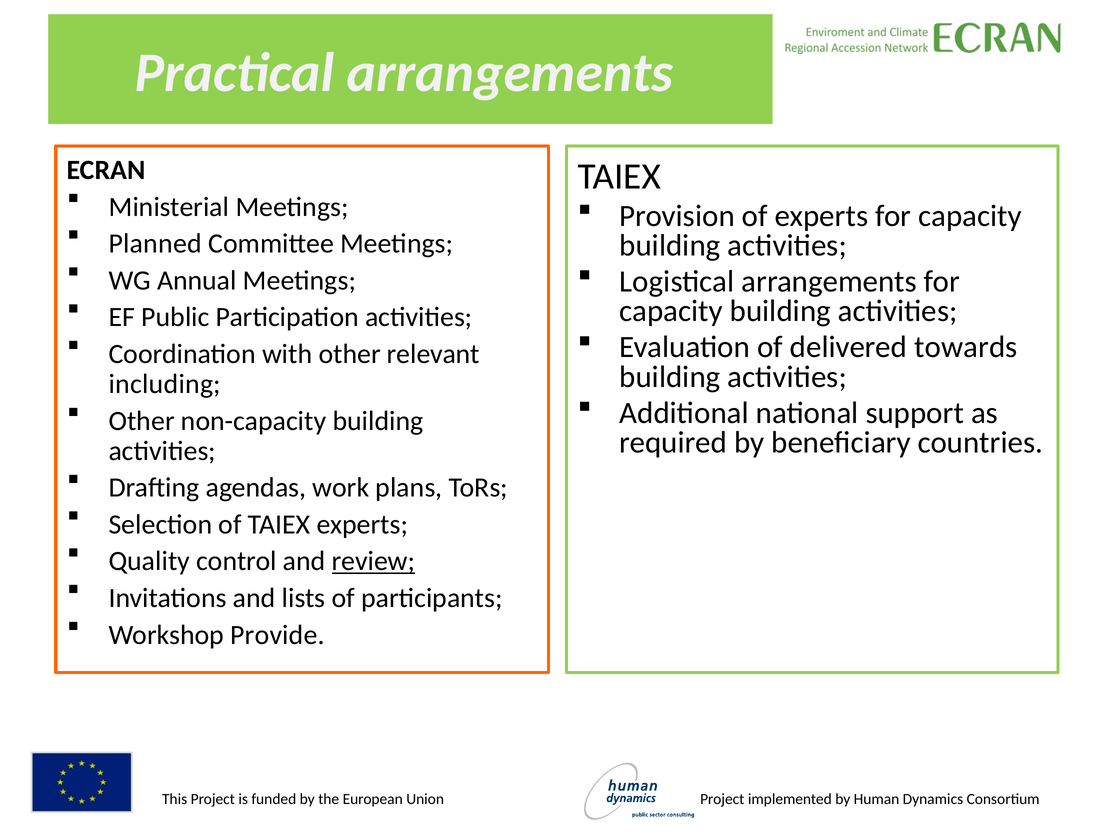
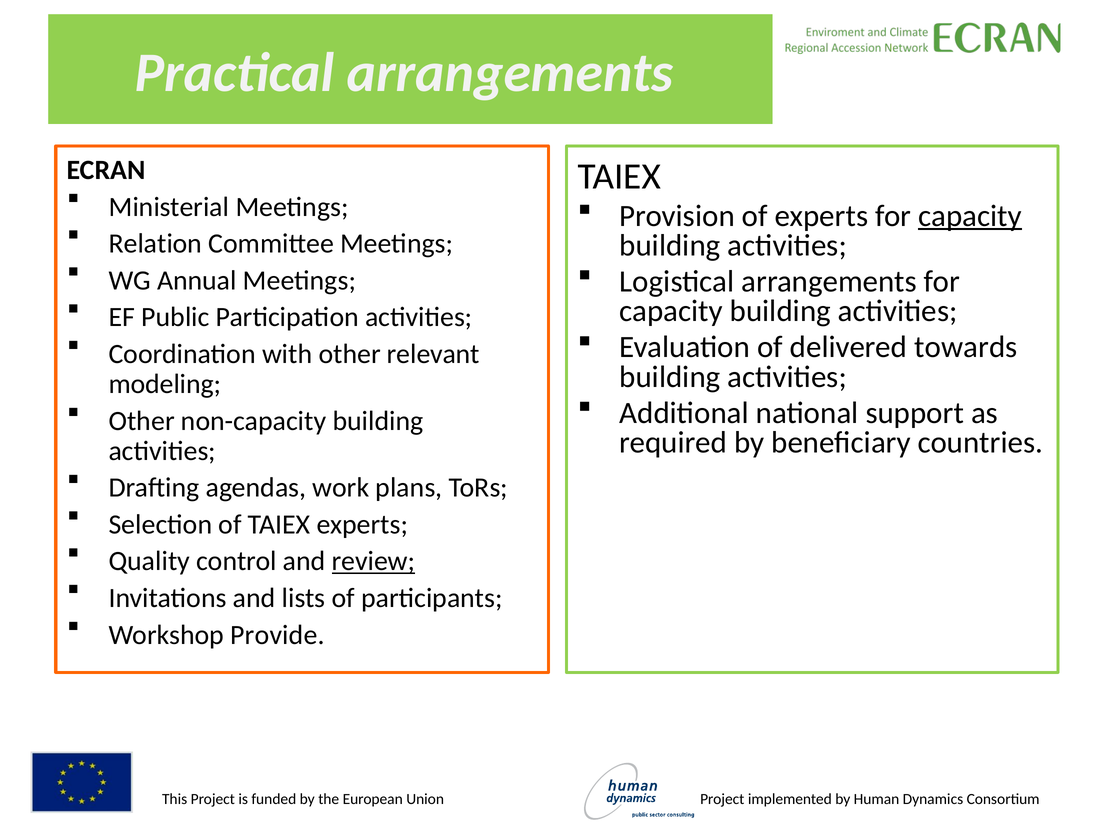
capacity at (970, 216) underline: none -> present
Planned: Planned -> Relation
including: including -> modeling
